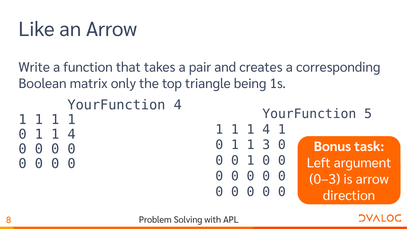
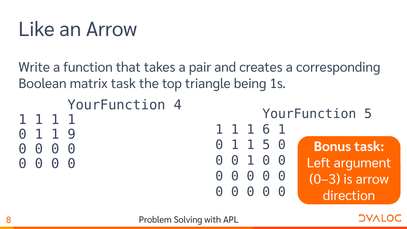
matrix only: only -> task
1 1 1 4: 4 -> 6
0 1 1 4: 4 -> 9
1 3: 3 -> 5
